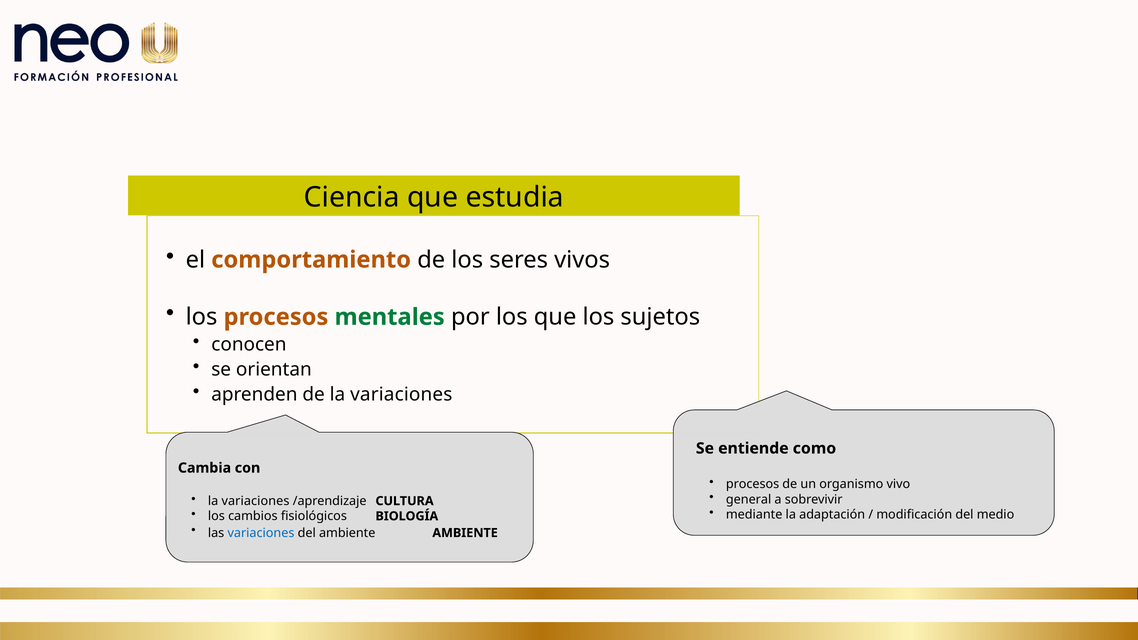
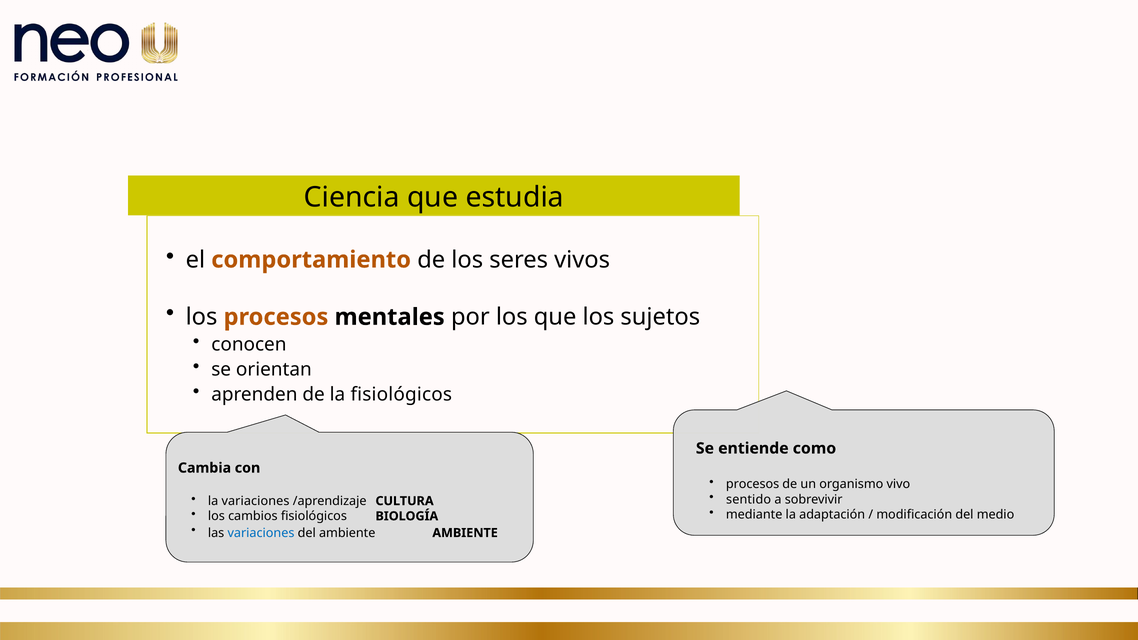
mentales colour: green -> black
de la variaciones: variaciones -> fisiológicos
general: general -> sentido
